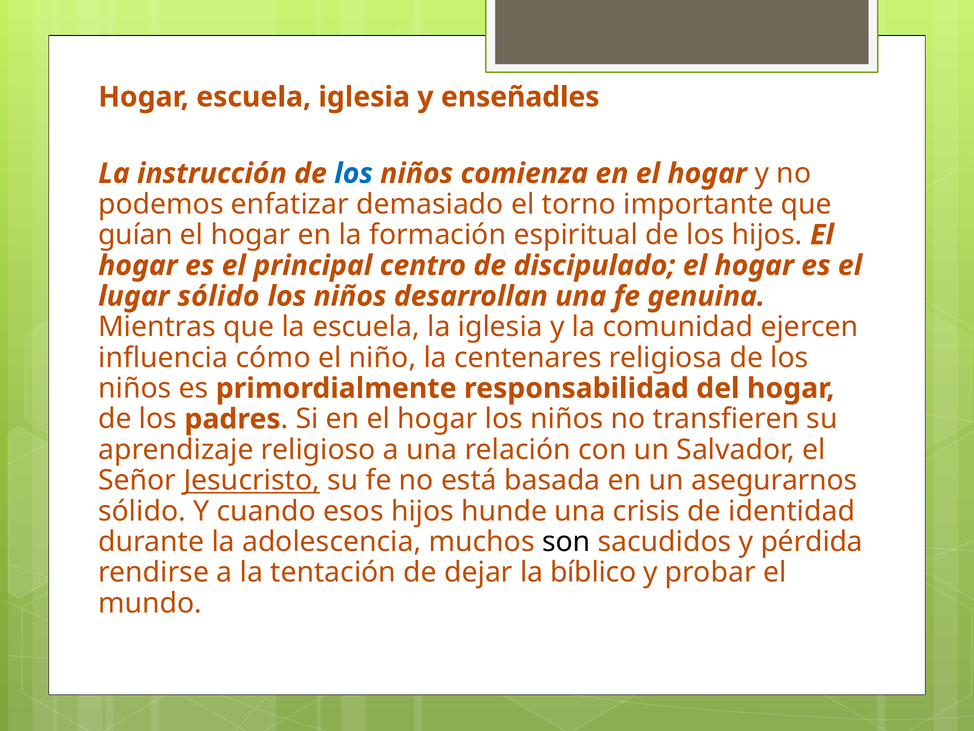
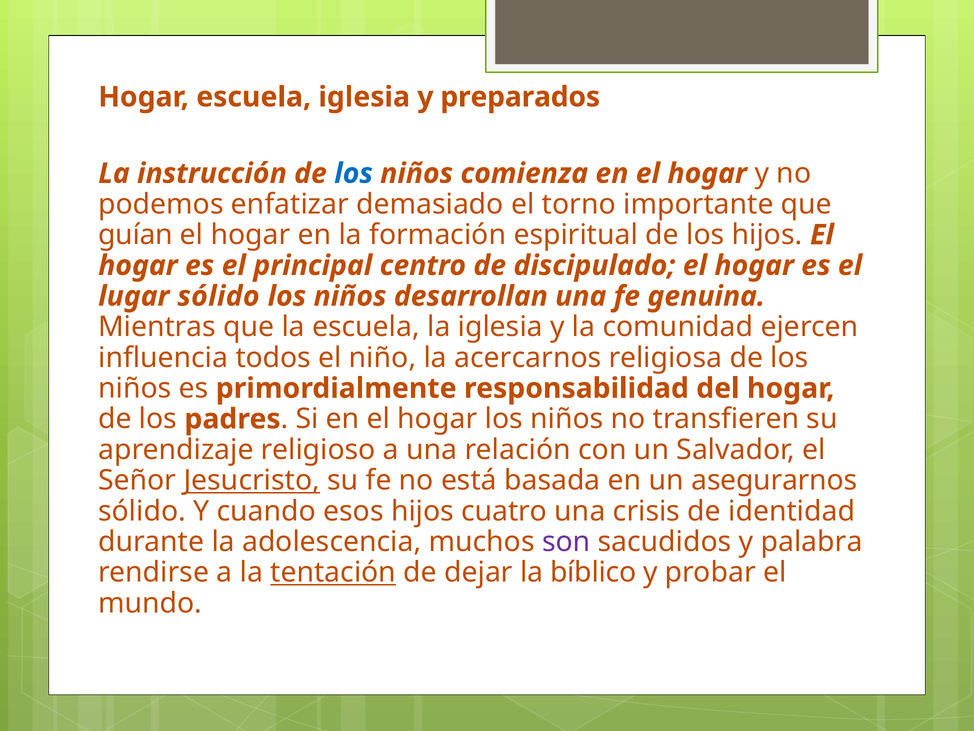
enseñadles: enseñadles -> preparados
cómo: cómo -> todos
centenares: centenares -> acercarnos
hunde: hunde -> cuatro
son colour: black -> purple
pérdida: pérdida -> palabra
tentación underline: none -> present
